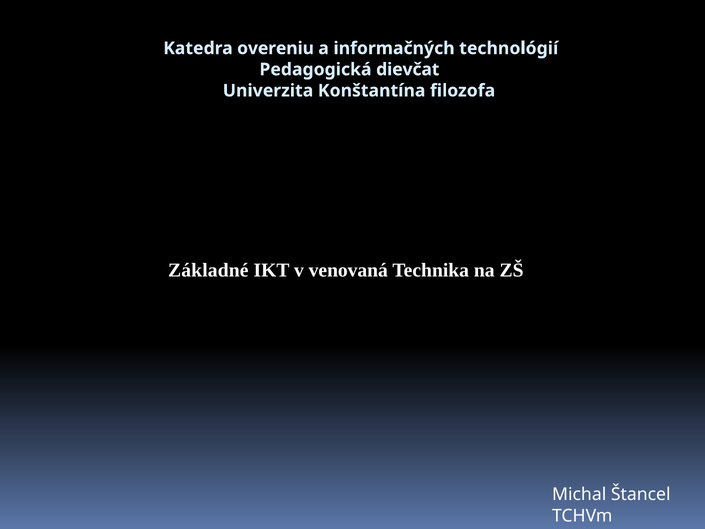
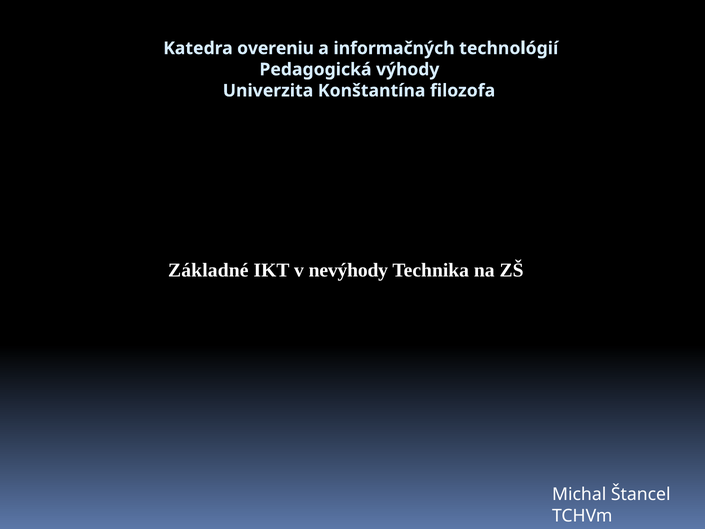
dievčat: dievčat -> výhody
venovaná: venovaná -> nevýhody
